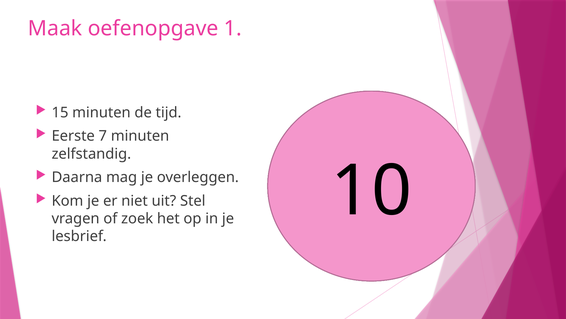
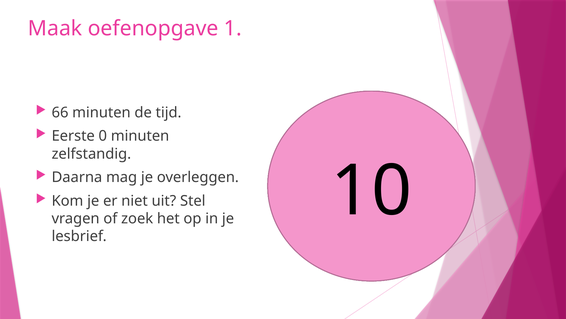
15: 15 -> 66
7: 7 -> 0
